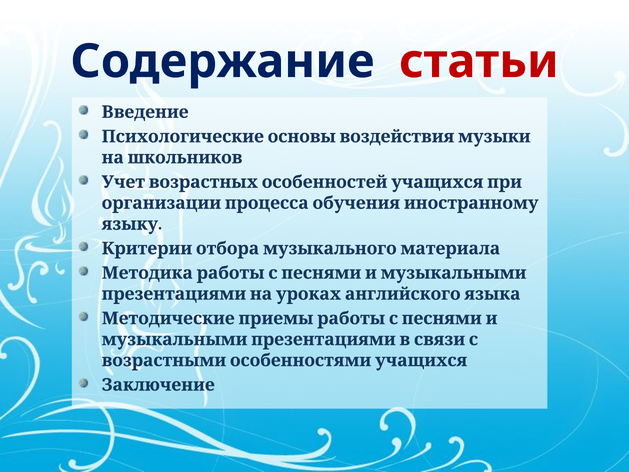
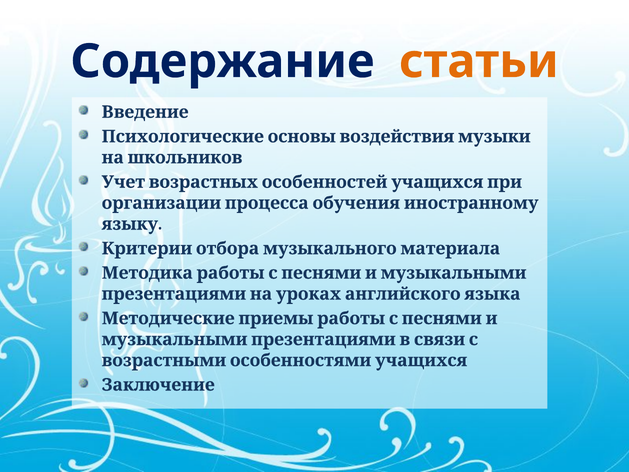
статьи colour: red -> orange
